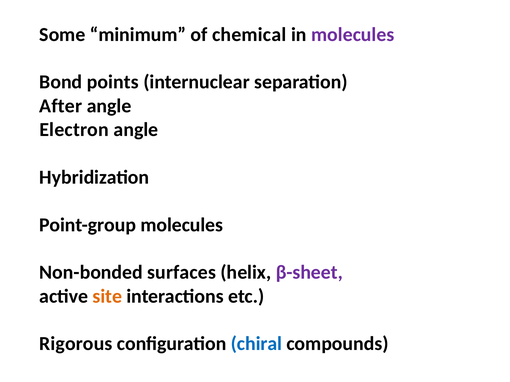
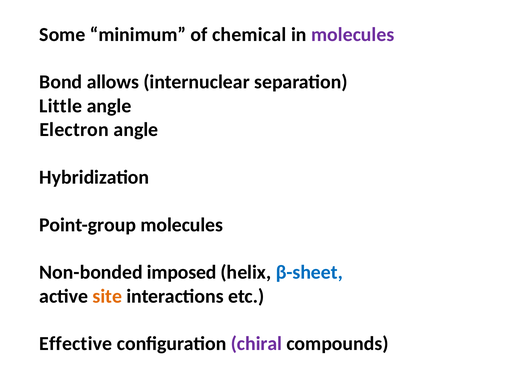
points: points -> allows
After: After -> Little
surfaces: surfaces -> imposed
β-sheet colour: purple -> blue
Rigorous: Rigorous -> Effective
chiral colour: blue -> purple
